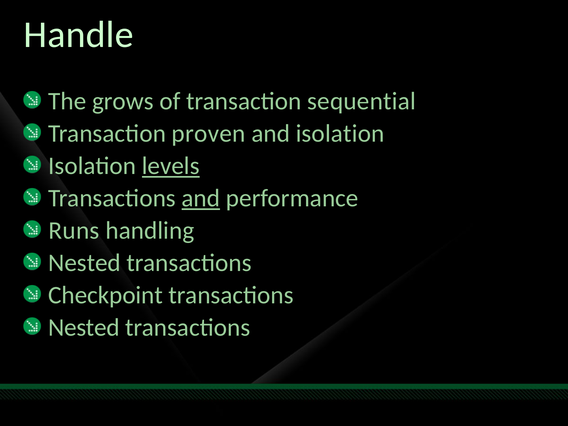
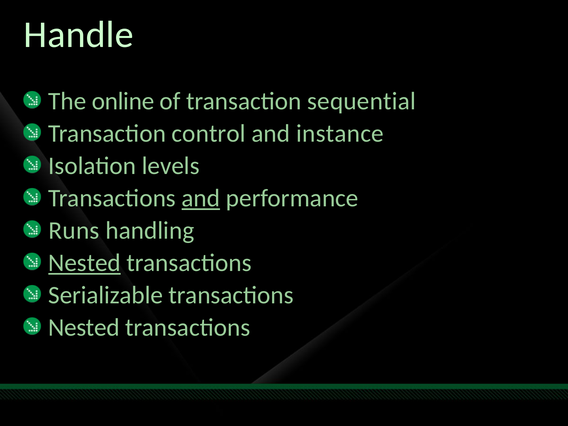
grows: grows -> online
proven: proven -> control
and isolation: isolation -> instance
levels underline: present -> none
Nested at (85, 263) underline: none -> present
Checkpoint: Checkpoint -> Serializable
